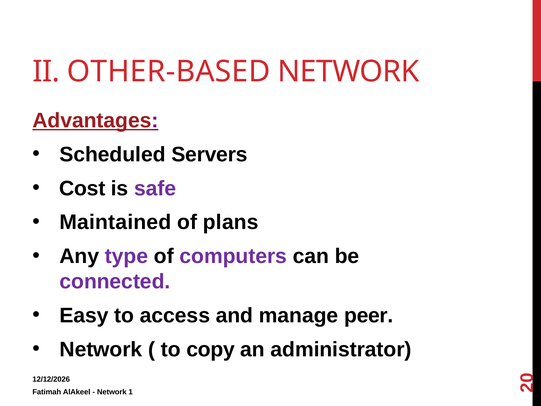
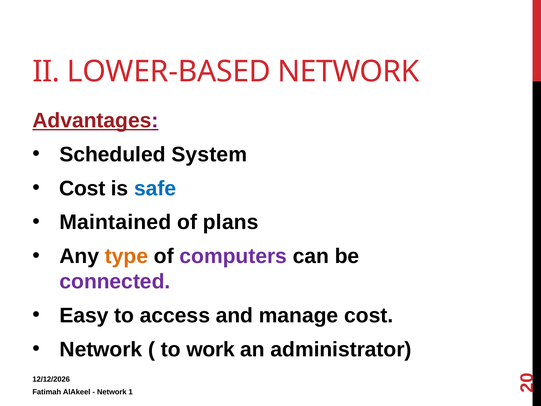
OTHER-BASED: OTHER-BASED -> LOWER-BASED
Servers: Servers -> System
safe colour: purple -> blue
type colour: purple -> orange
manage peer: peer -> cost
copy: copy -> work
